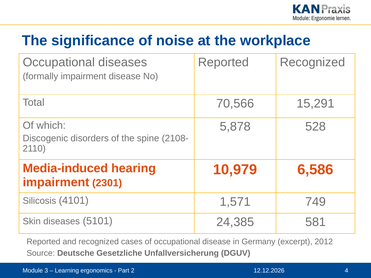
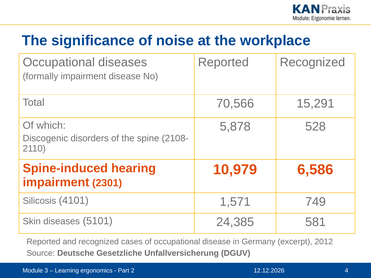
Media-induced: Media-induced -> Spine-induced
